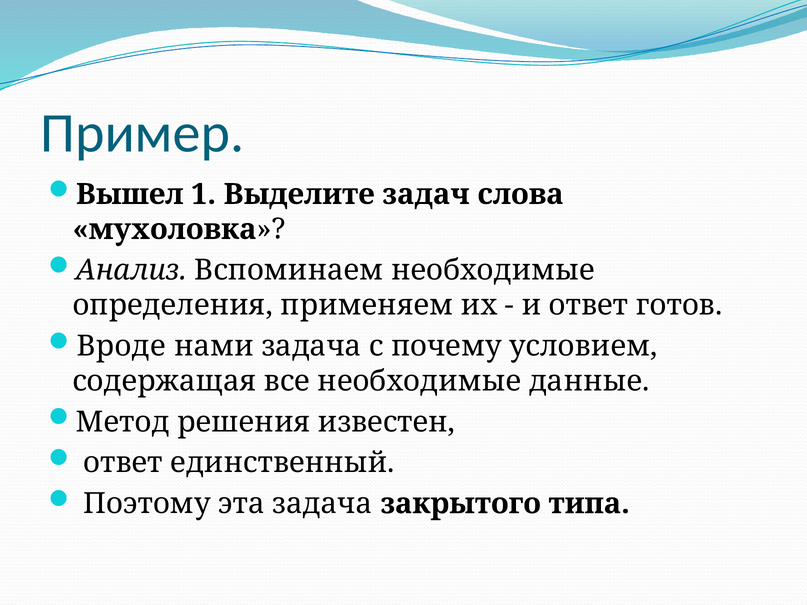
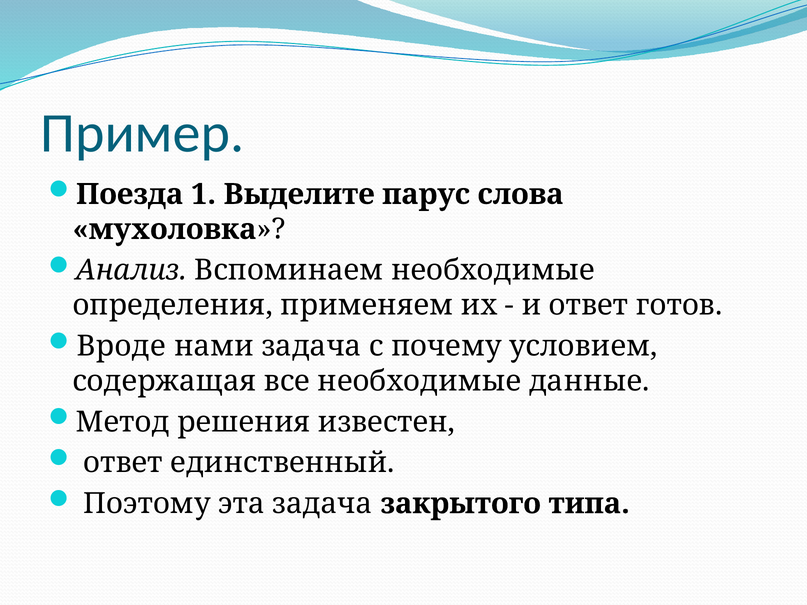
Вышел: Вышел -> Поезда
задач: задач -> парус
